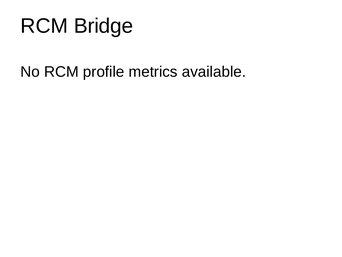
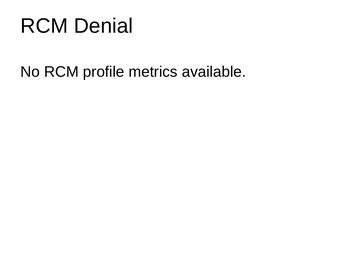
Bridge: Bridge -> Denial
